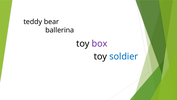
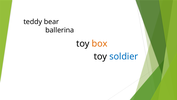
box colour: purple -> orange
